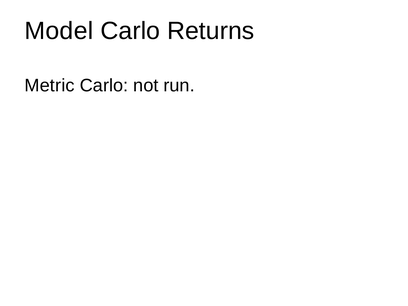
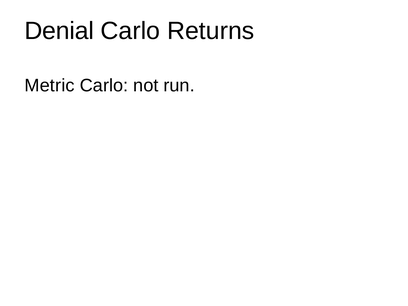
Model: Model -> Denial
